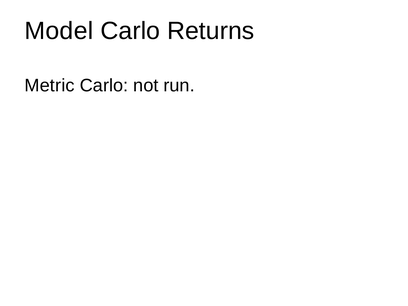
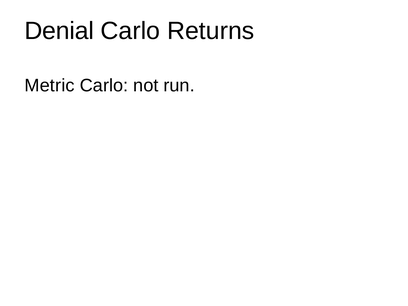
Model: Model -> Denial
